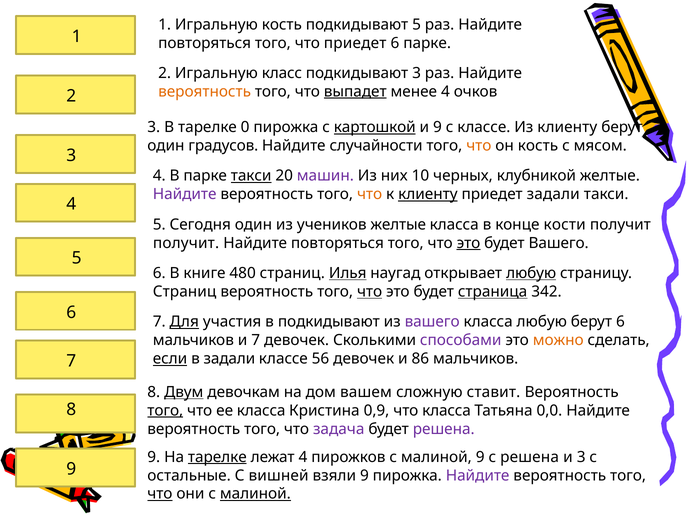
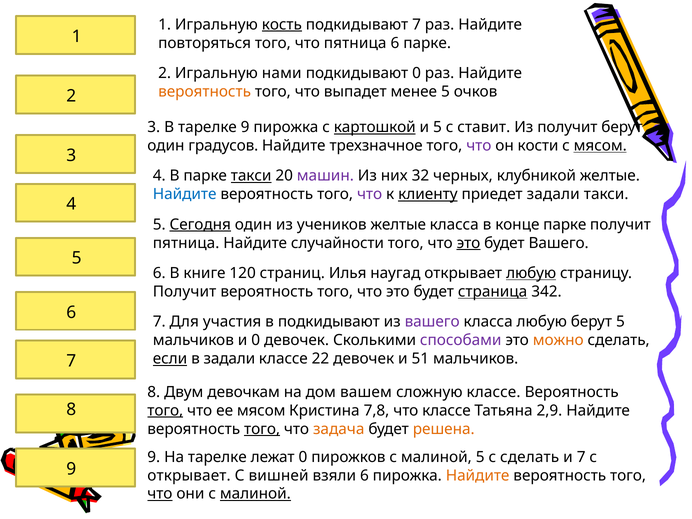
кость at (282, 24) underline: none -> present
подкидывают 5: 5 -> 7
что приедет: приедет -> пятница
класс: класс -> нами
подкидывают 3: 3 -> 0
выпадет underline: present -> none
менее 4: 4 -> 5
тарелке 0: 0 -> 9
и 9: 9 -> 5
с классе: классе -> ставит
Из клиенту: клиенту -> получит
случайности: случайности -> трехзначное
что at (479, 146) colour: orange -> purple
он кость: кость -> кости
мясом at (600, 146) underline: none -> present
10: 10 -> 32
Найдите at (185, 194) colour: purple -> blue
что at (370, 194) colour: orange -> purple
Сегодня underline: none -> present
конце кости: кости -> парке
получит at (186, 243): получит -> пятница
повторяться at (337, 243): повторяться -> случайности
480: 480 -> 120
Илья underline: present -> none
Страниц at (185, 292): Страниц -> Получит
что at (370, 292) underline: present -> none
Для underline: present -> none
берут 6: 6 -> 5
и 7: 7 -> 0
56: 56 -> 22
86: 86 -> 51
Двум underline: present -> none
сложную ставит: ставит -> классе
ее класса: класса -> мясом
0,9: 0,9 -> 7,8
что класса: класса -> классе
0,0: 0,0 -> 2,9
того at (262, 429) underline: none -> present
задача colour: purple -> orange
решена at (444, 429) colour: purple -> orange
тарелке at (217, 457) underline: present -> none
лежат 4: 4 -> 0
малиной 9: 9 -> 5
с решена: решена -> сделать
и 3: 3 -> 7
остальные at (189, 475): остальные -> открывает
взяли 9: 9 -> 6
Найдите at (478, 475) colour: purple -> orange
